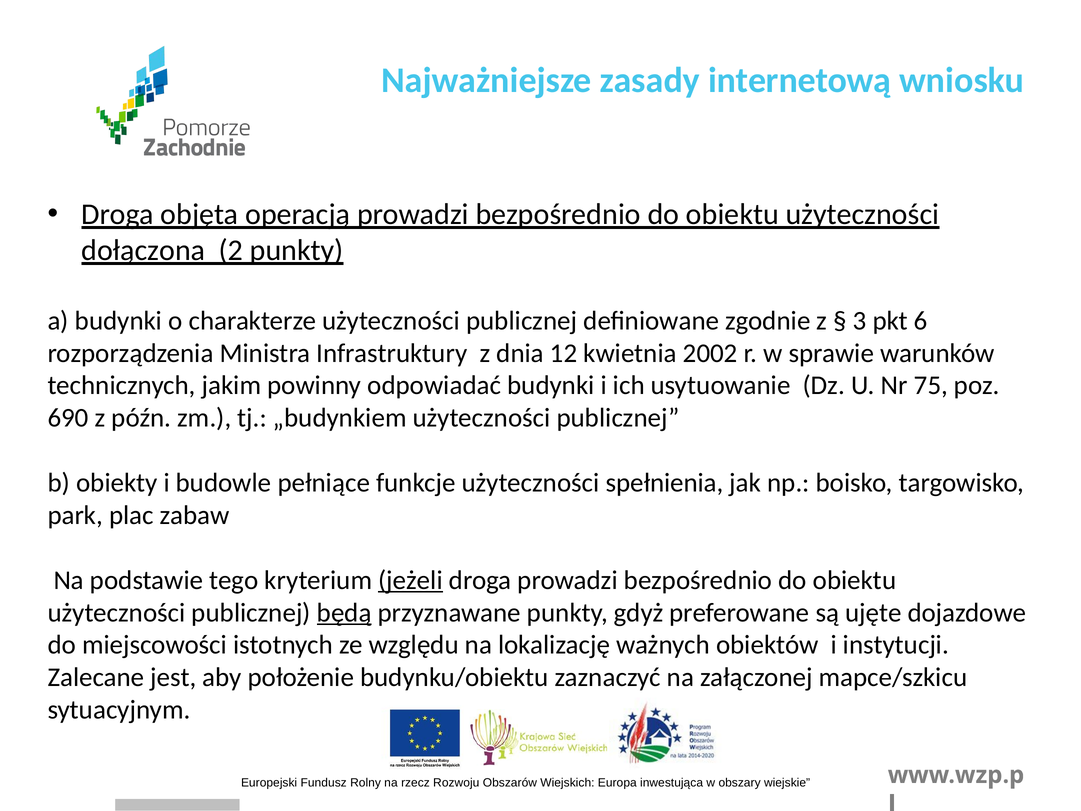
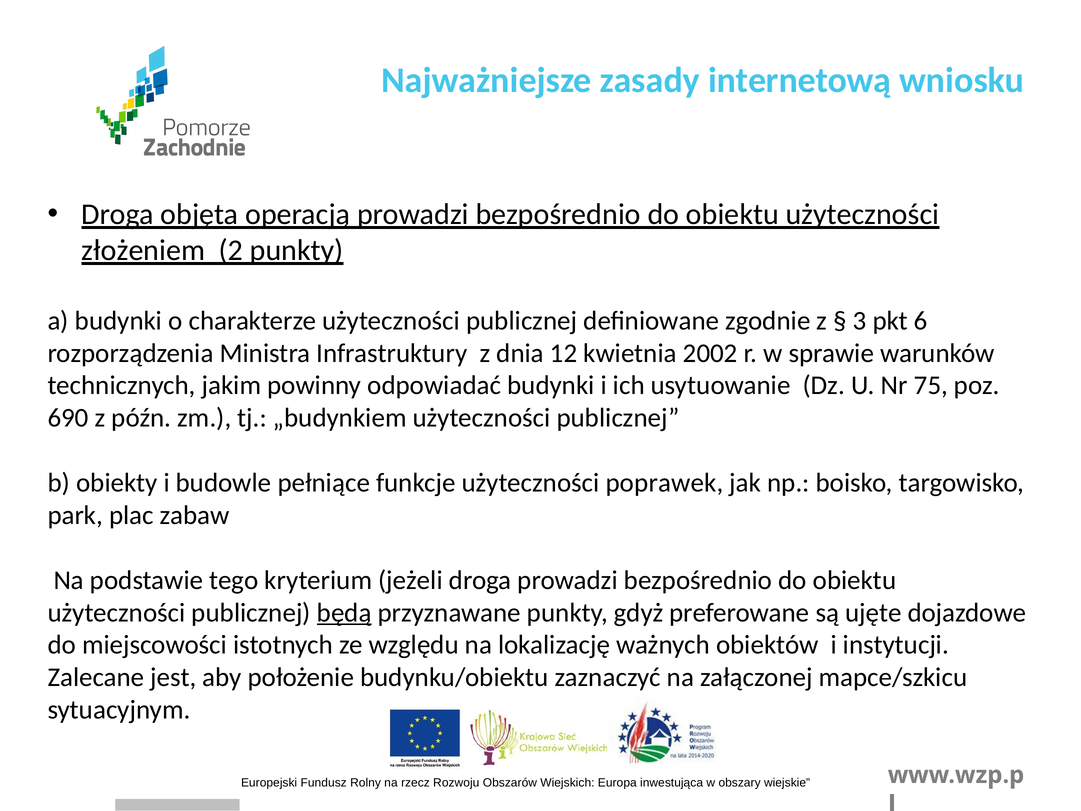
dołączona: dołączona -> złożeniem
spełnienia: spełnienia -> poprawek
jeżeli underline: present -> none
